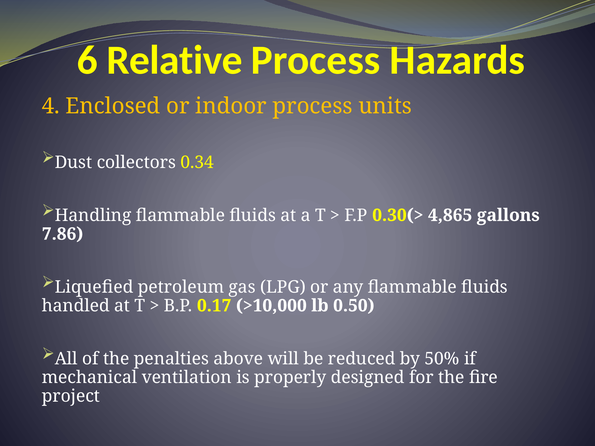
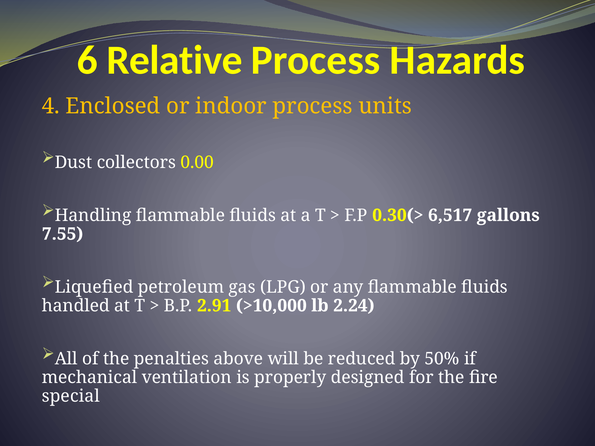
0.34: 0.34 -> 0.00
4,865: 4,865 -> 6,517
7.86: 7.86 -> 7.55
0.17: 0.17 -> 2.91
0.50: 0.50 -> 2.24
project: project -> special
